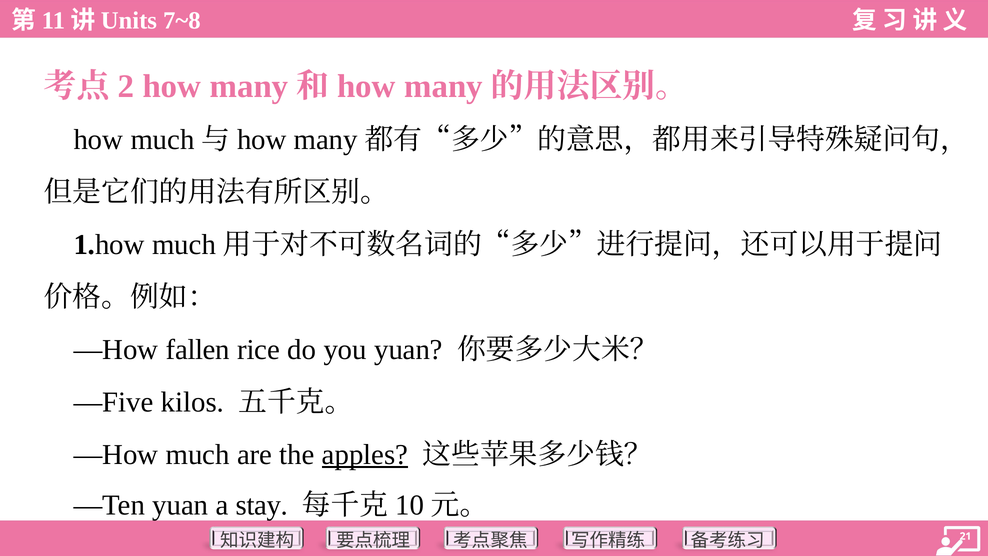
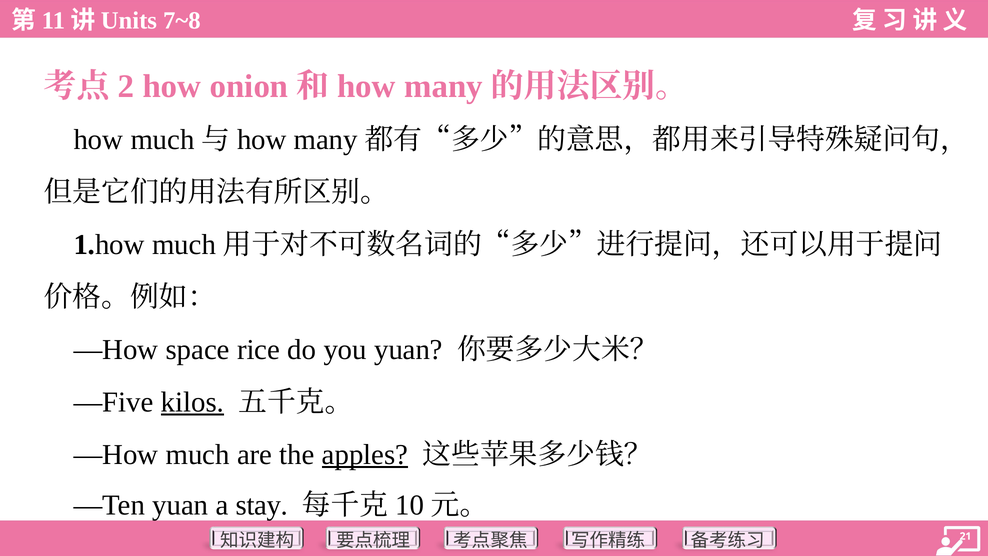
many at (249, 86): many -> onion
fallen: fallen -> space
kilos underline: none -> present
